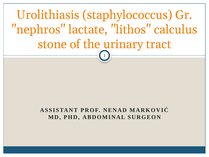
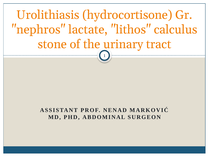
staphylococcus: staphylococcus -> hydrocortisone
